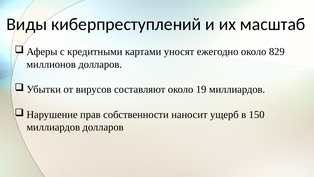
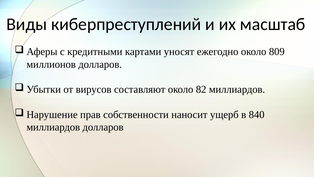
829: 829 -> 809
19: 19 -> 82
150: 150 -> 840
